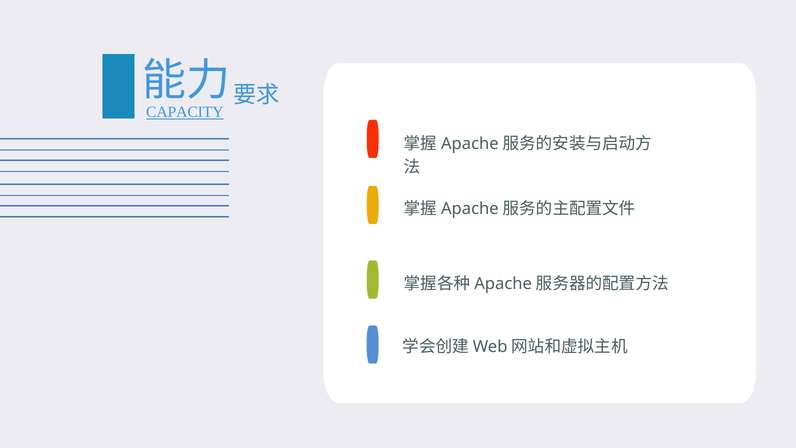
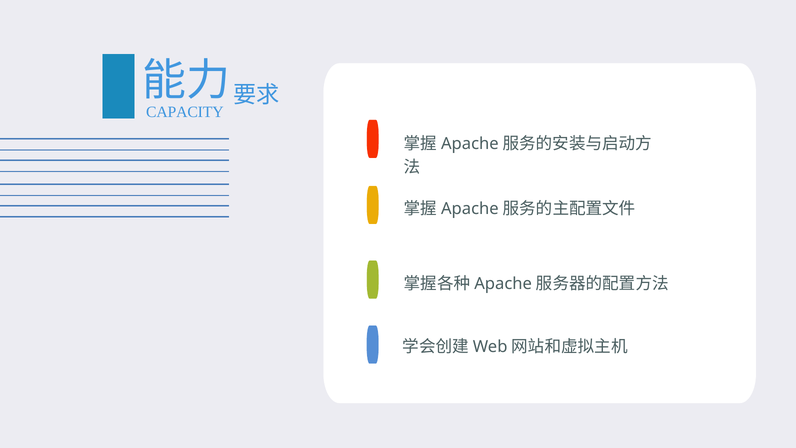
CAPACITY underline: present -> none
